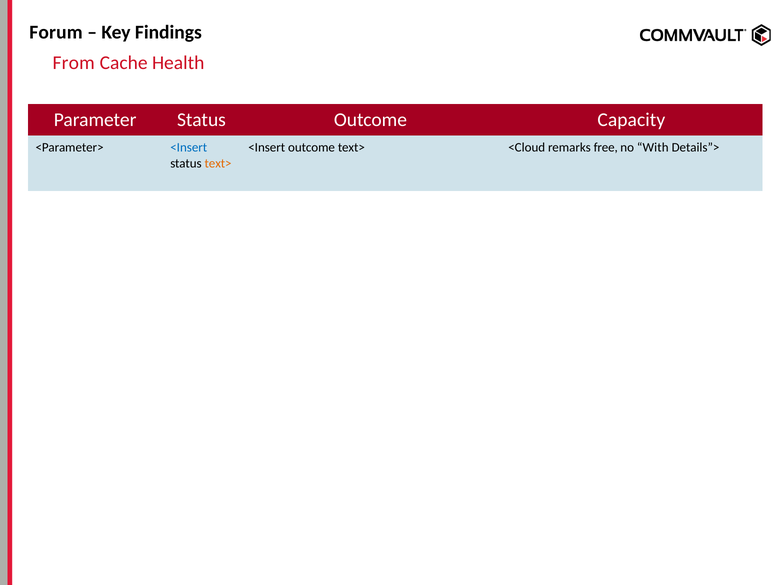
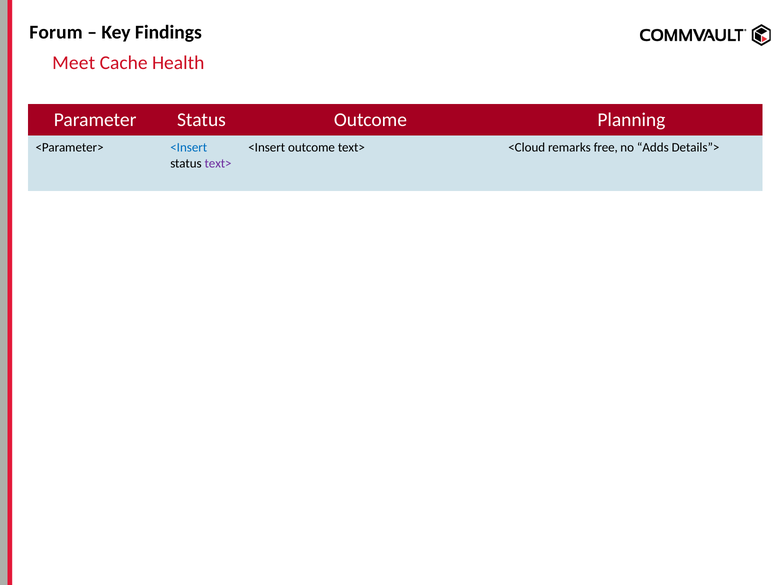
From: From -> Meet
Capacity: Capacity -> Planning
With: With -> Adds
text> at (218, 163) colour: orange -> purple
